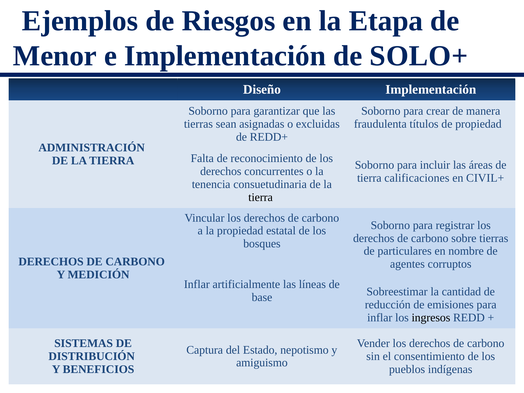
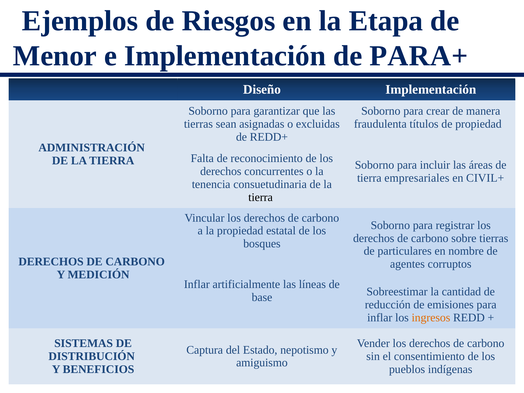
SOLO+: SOLO+ -> PARA+
calificaciones: calificaciones -> empresariales
ingresos colour: black -> orange
